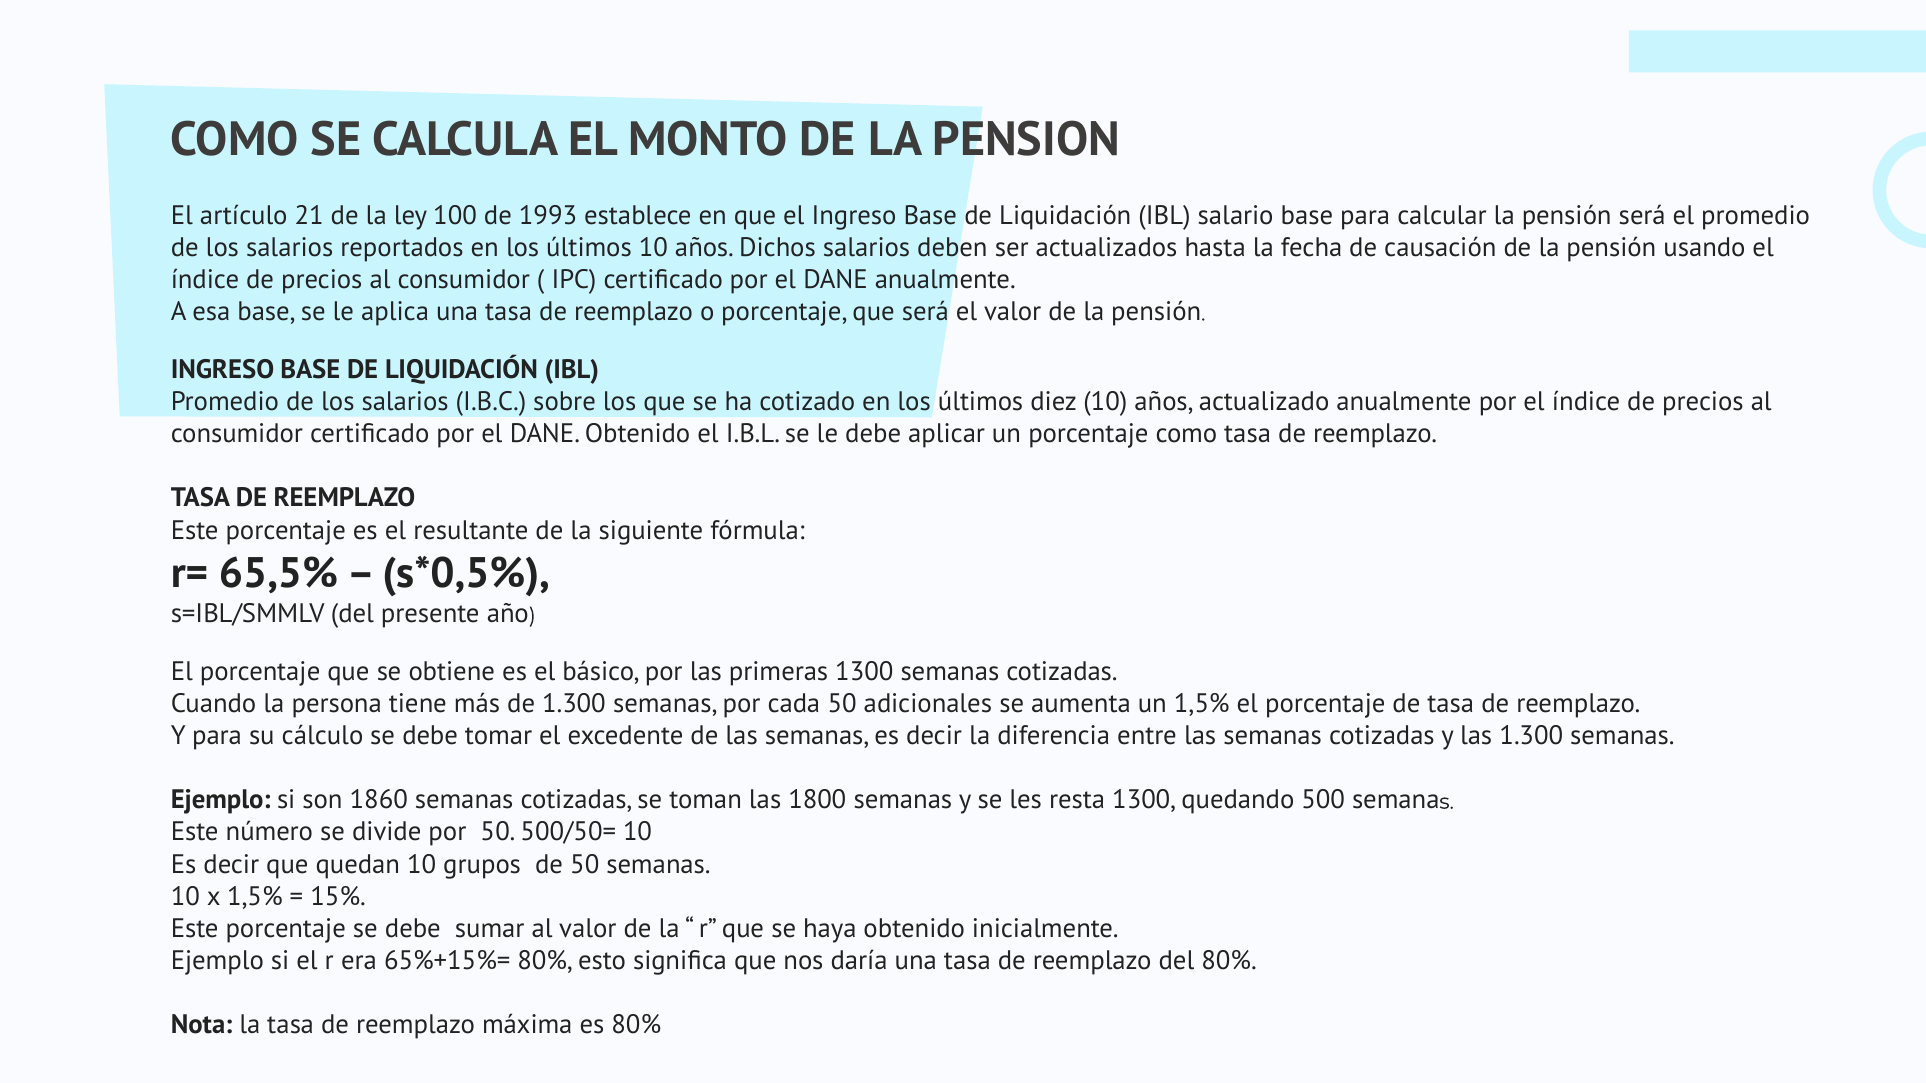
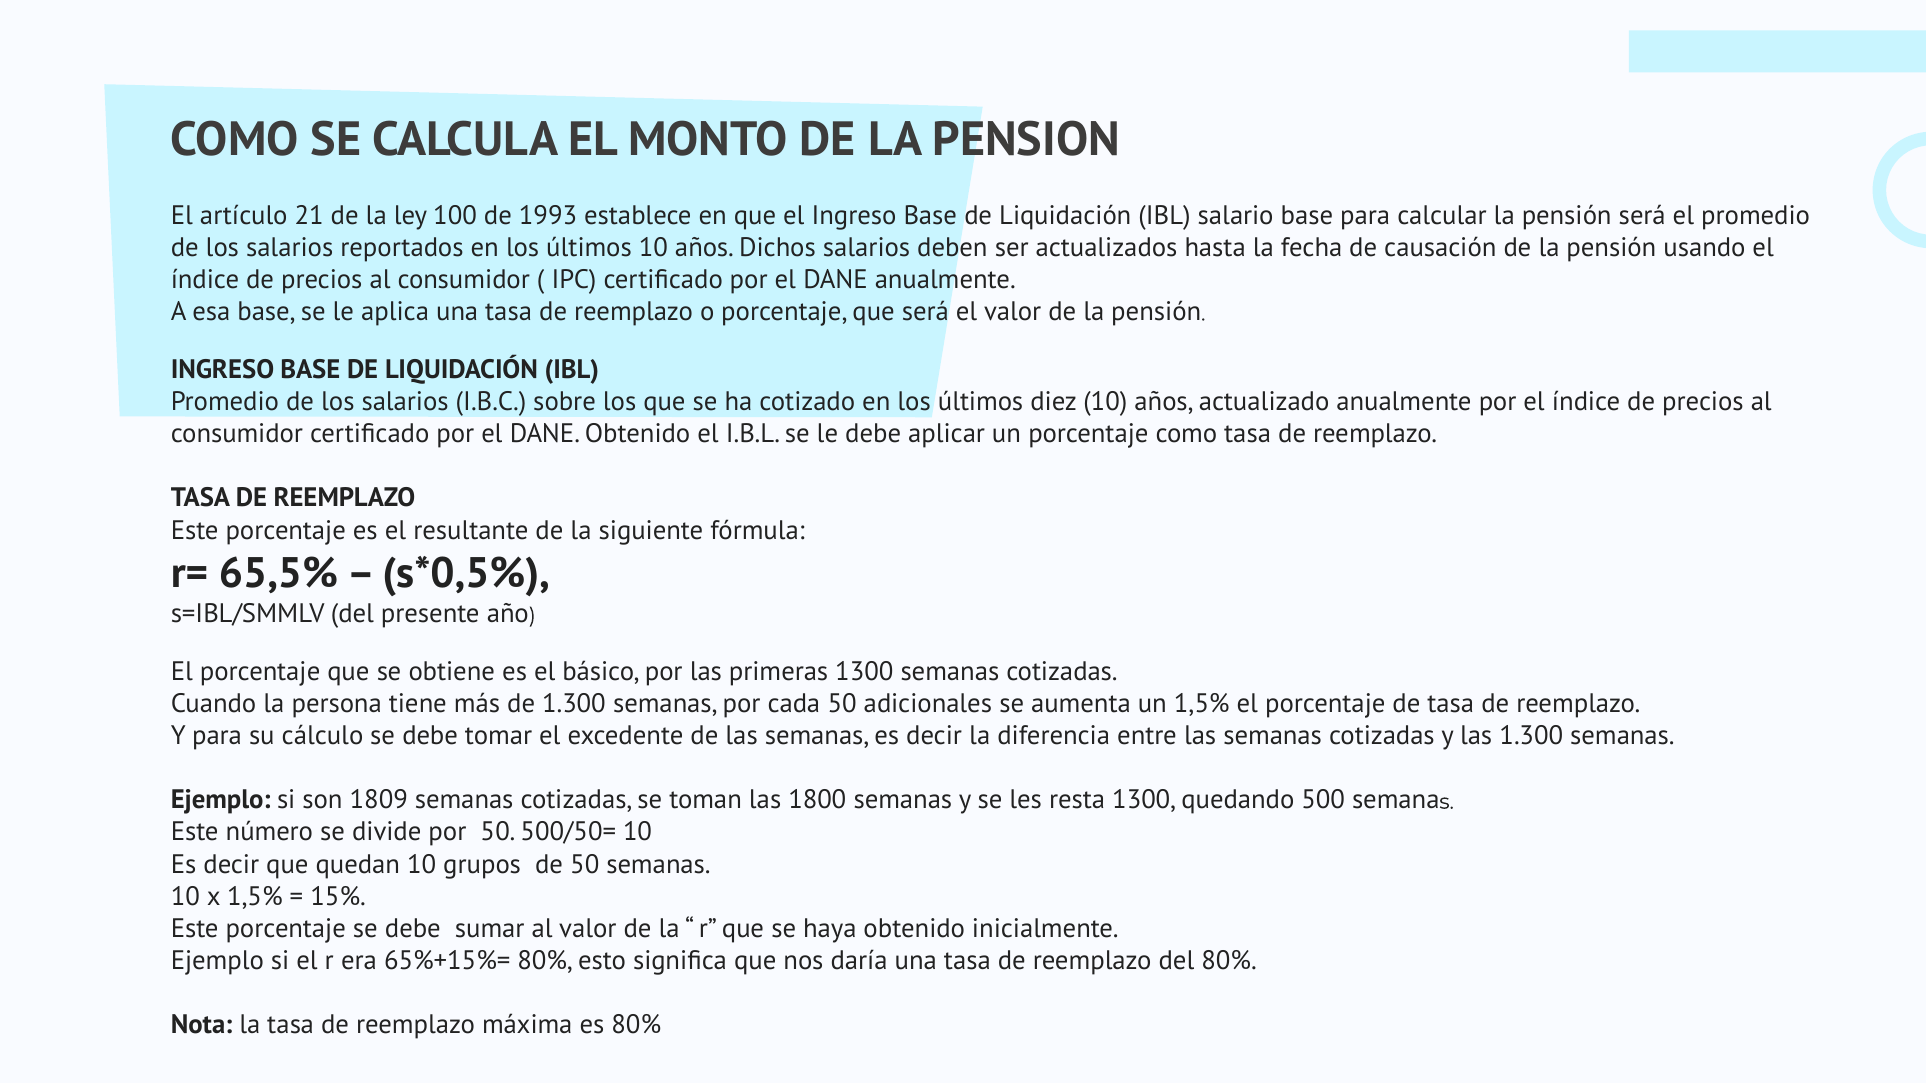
1860: 1860 -> 1809
